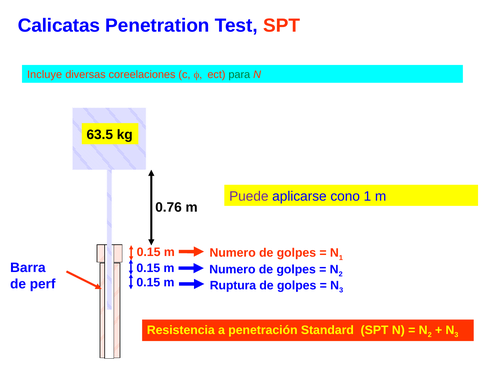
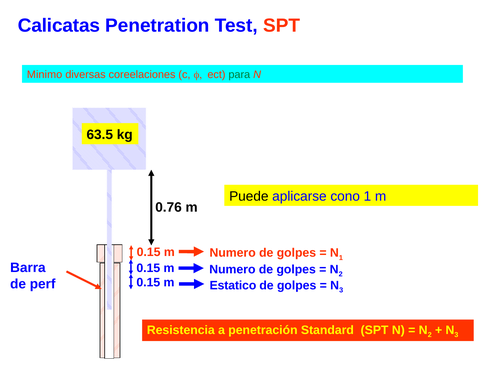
Incluye: Incluye -> Minimo
Puede colour: purple -> black
Ruptura: Ruptura -> Estatico
